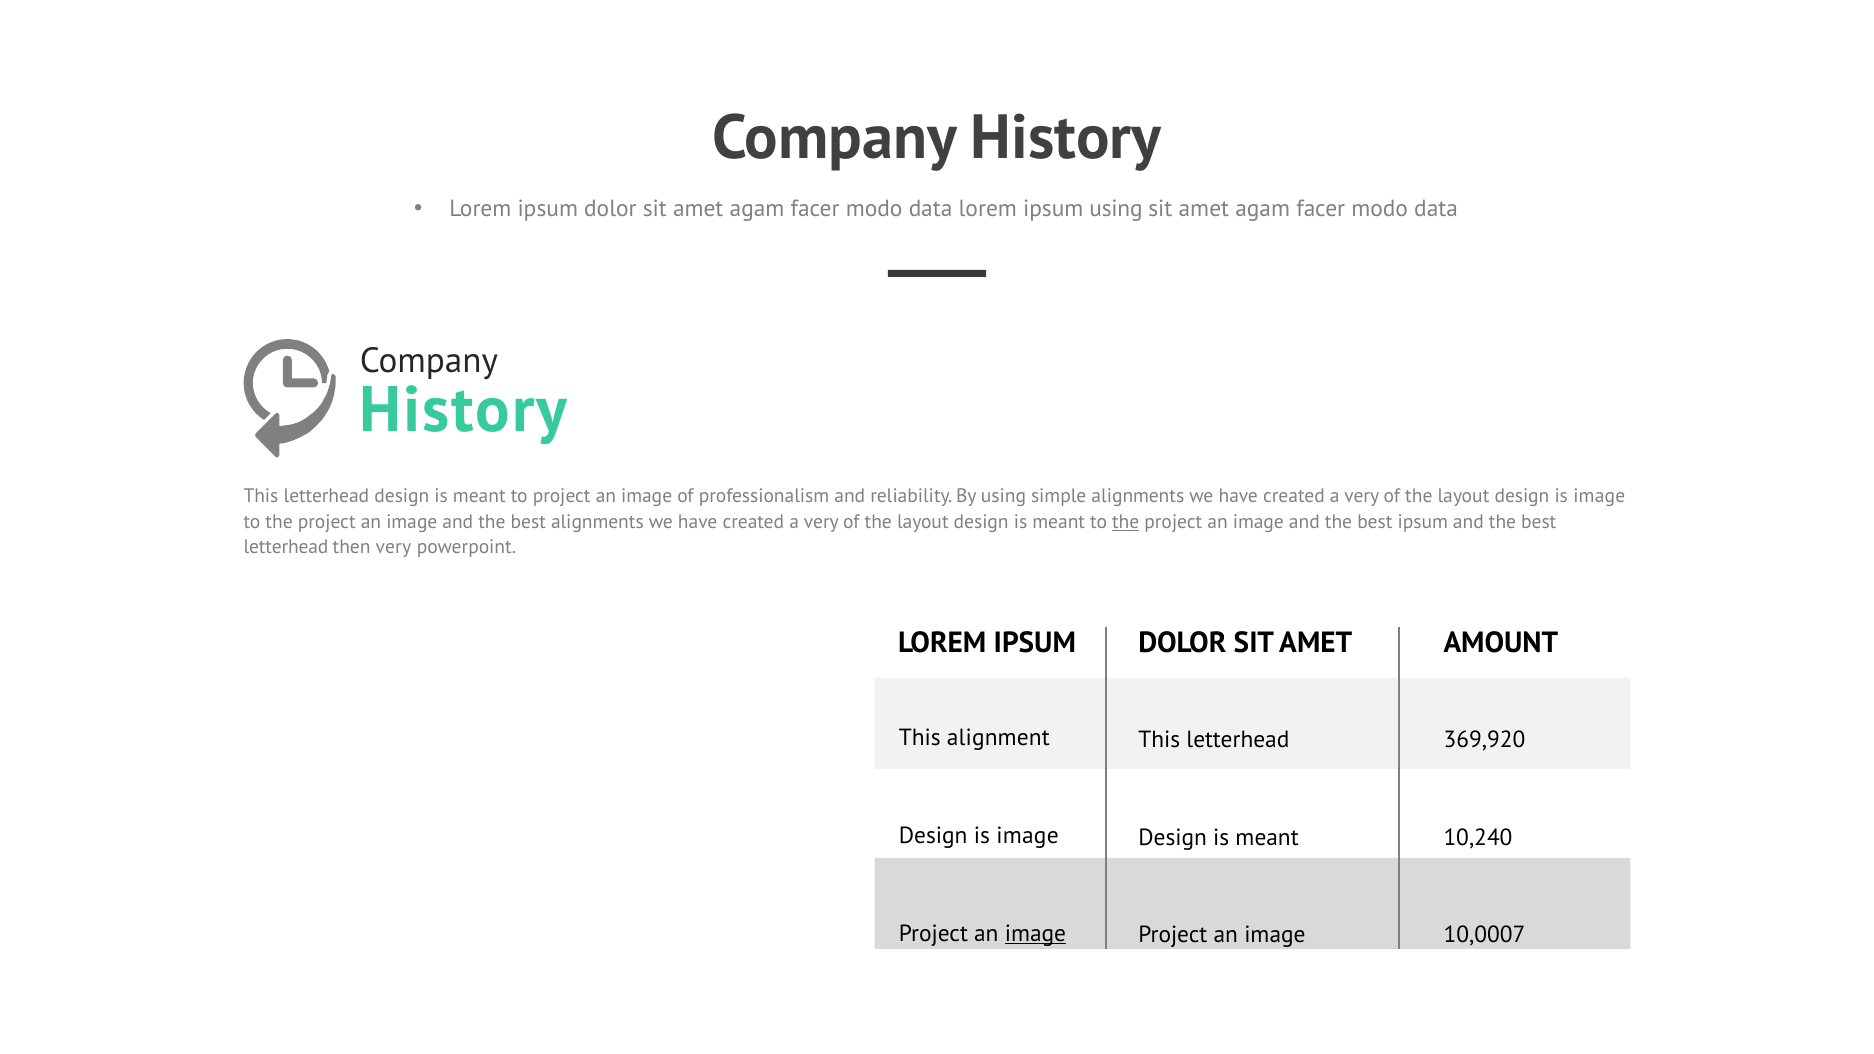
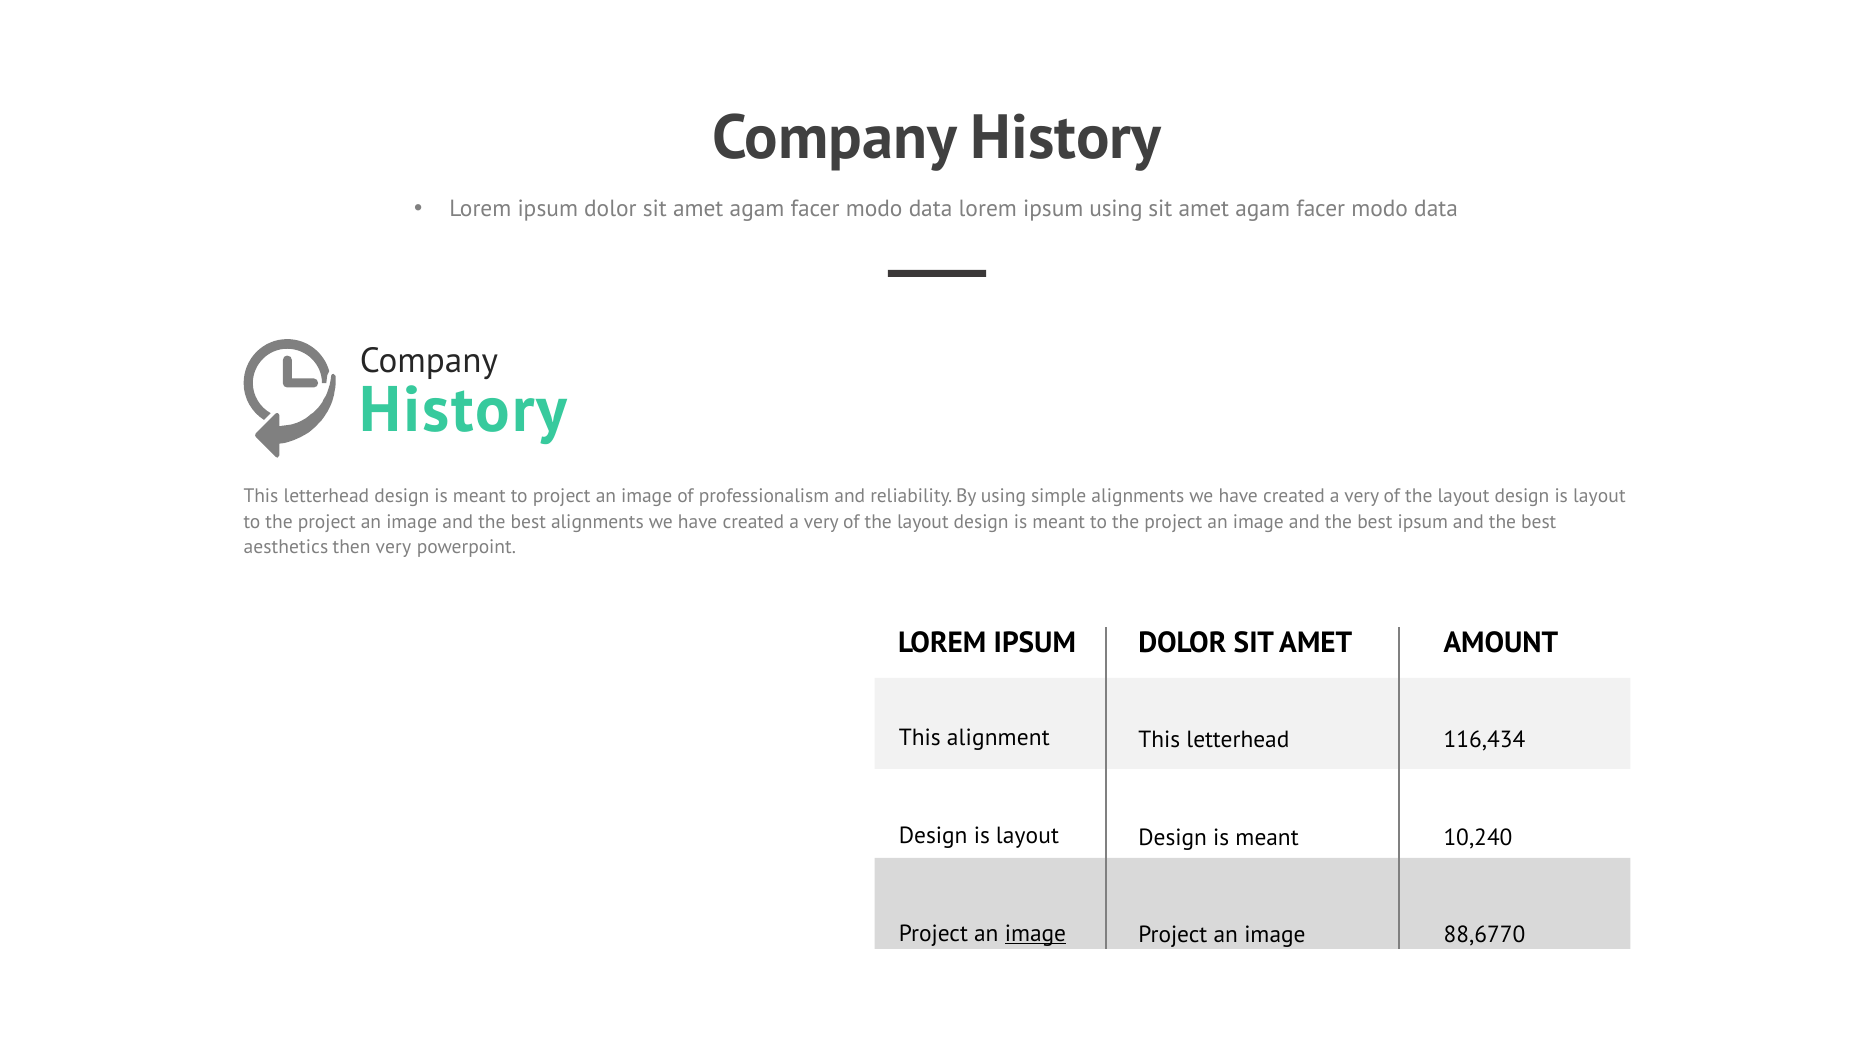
layout design is image: image -> layout
the at (1126, 522) underline: present -> none
letterhead at (286, 547): letterhead -> aesthetics
369,920: 369,920 -> 116,434
image at (1027, 836): image -> layout
10,0007: 10,0007 -> 88,6770
